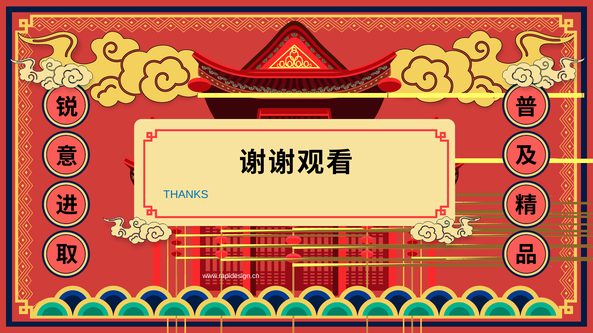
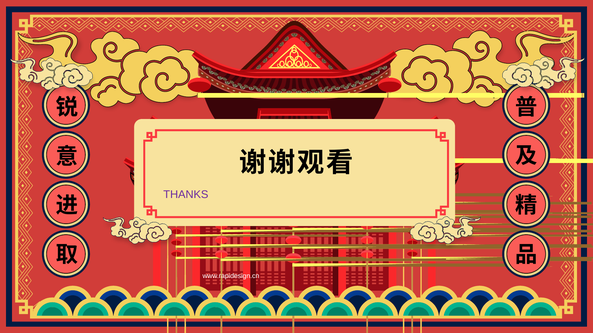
THANKS colour: blue -> purple
